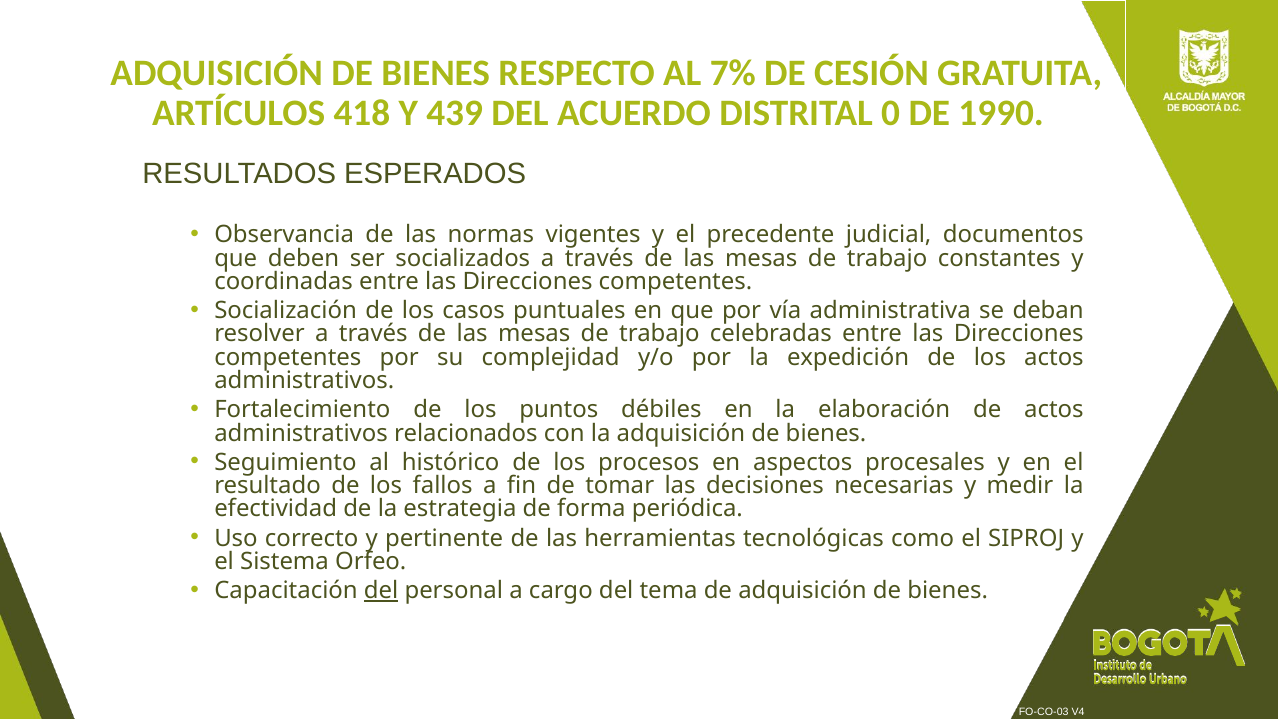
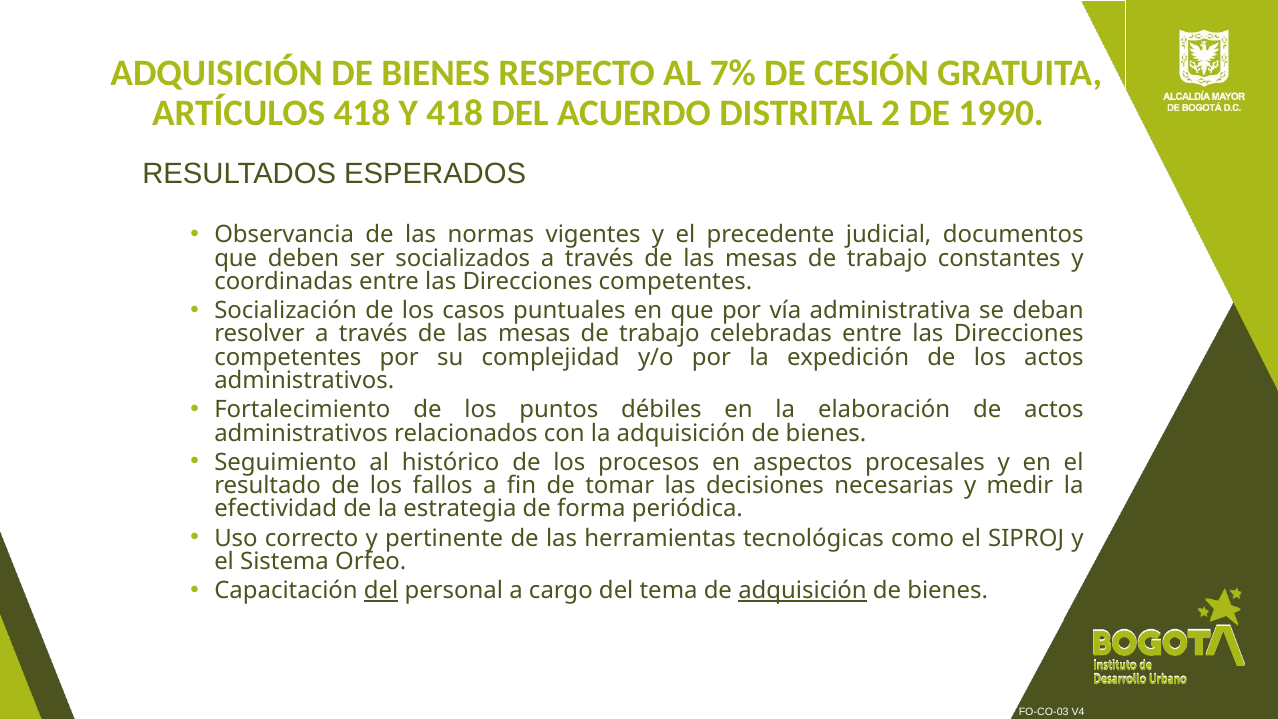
Y 439: 439 -> 418
0: 0 -> 2
adquisición at (802, 591) underline: none -> present
